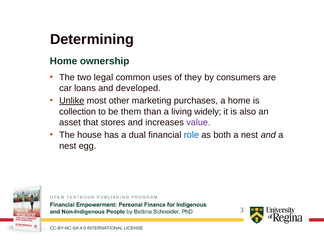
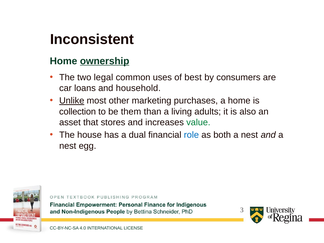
Determining: Determining -> Inconsistent
ownership underline: none -> present
they: they -> best
developed: developed -> household
widely: widely -> adults
value colour: purple -> green
